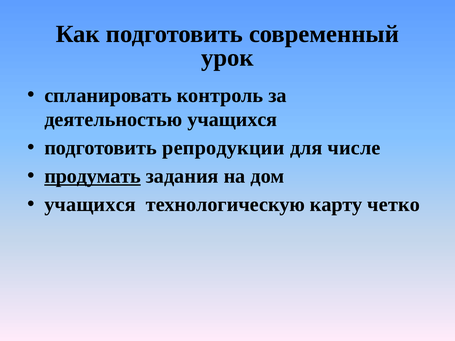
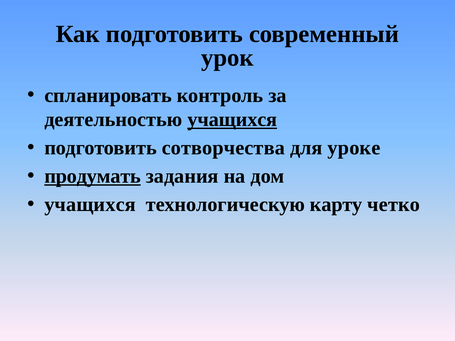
учащихся at (232, 120) underline: none -> present
репродукции: репродукции -> сотворчества
числе: числе -> уроке
